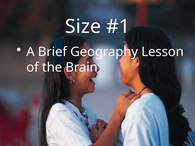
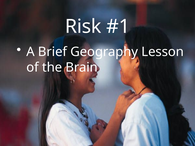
Size: Size -> Risk
